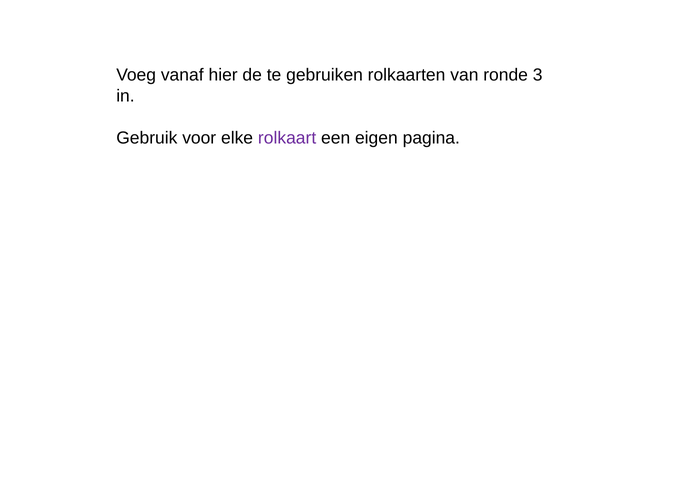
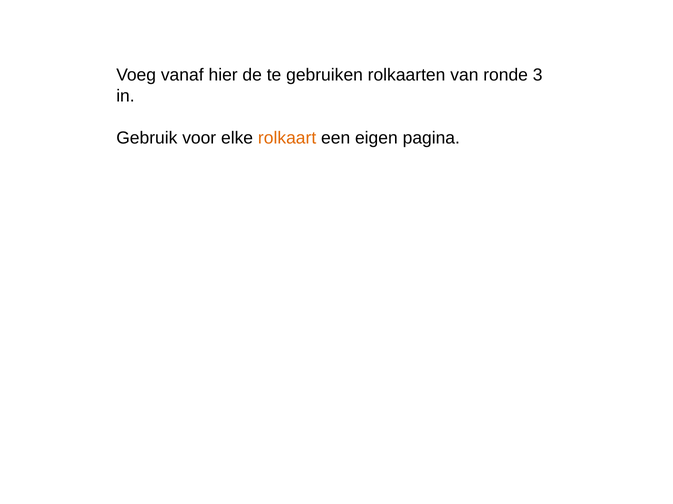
rolkaart colour: purple -> orange
